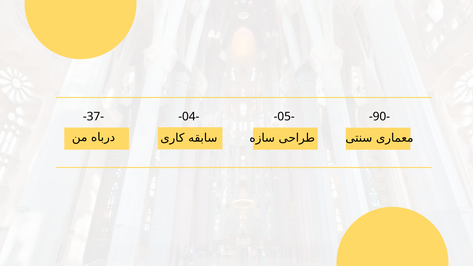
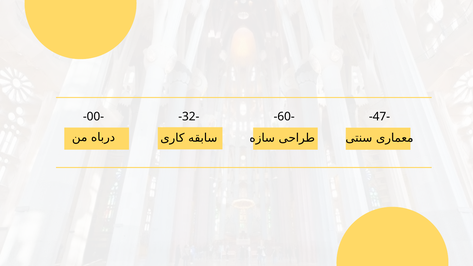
-37-: -37- -> -00-
-04-: -04- -> -32-
-05-: -05- -> -60-
-90-: -90- -> -47-
